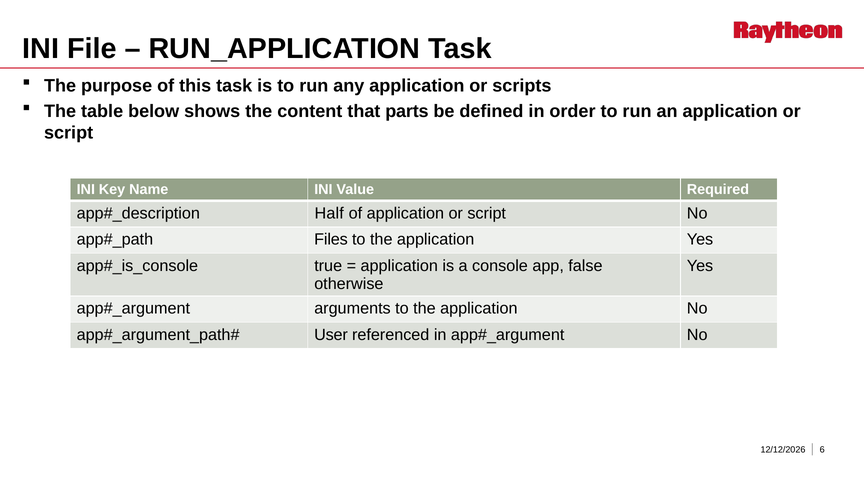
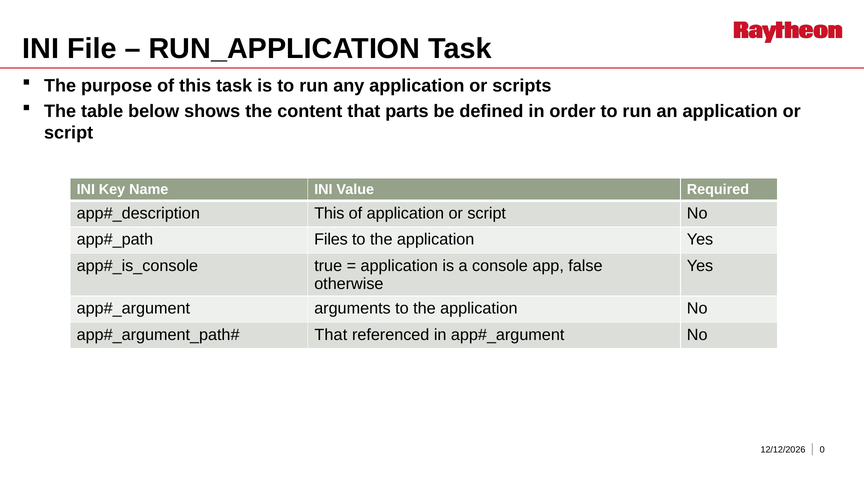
Half at (329, 213): Half -> This
User at (331, 335): User -> That
6: 6 -> 0
